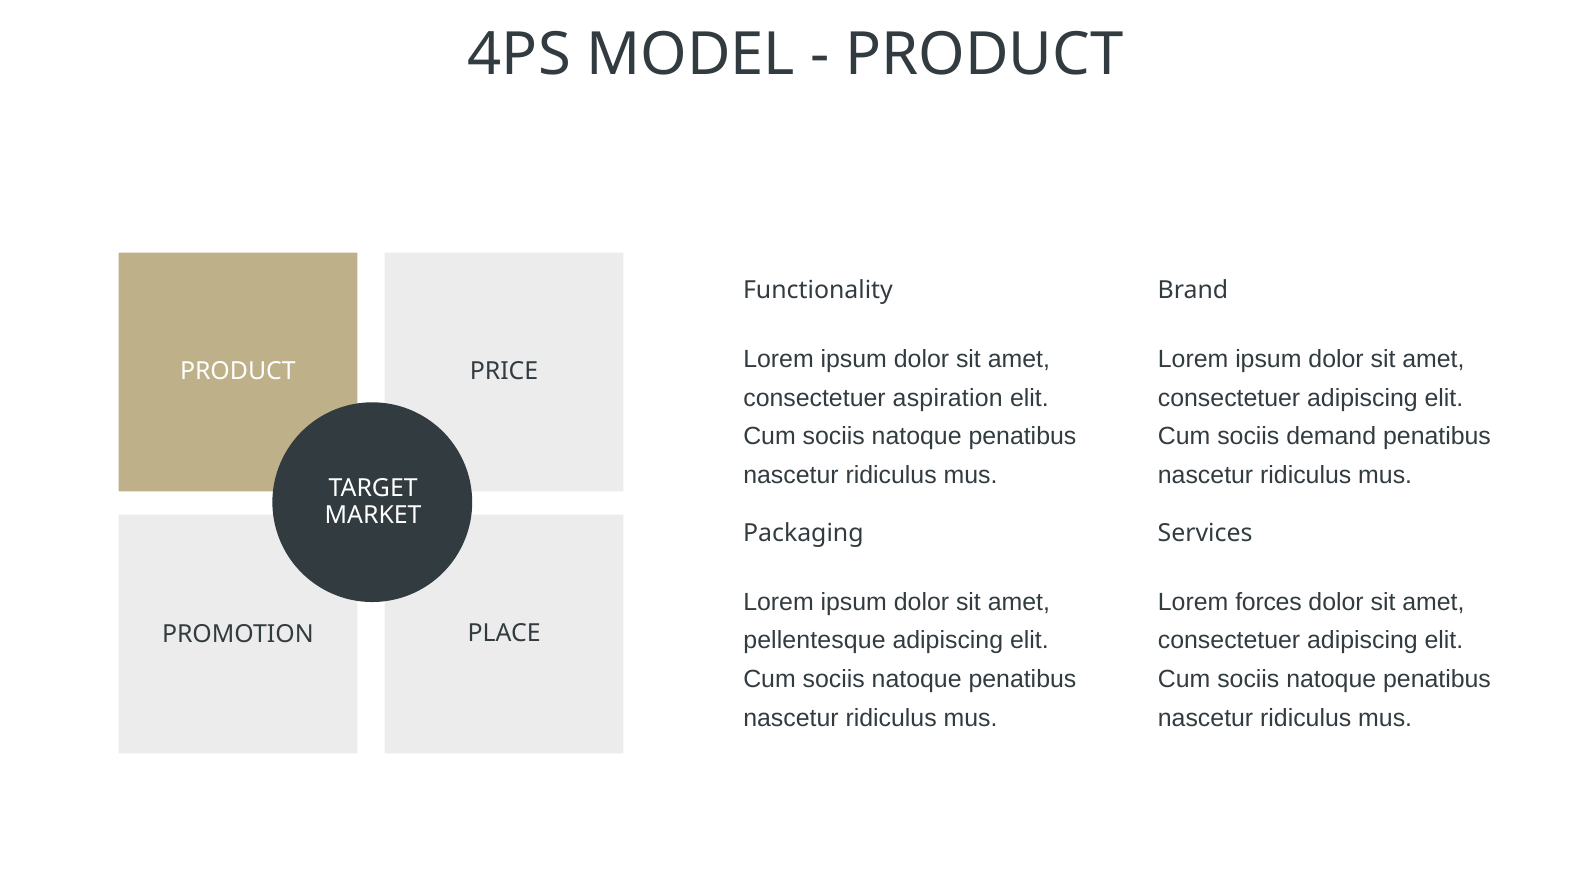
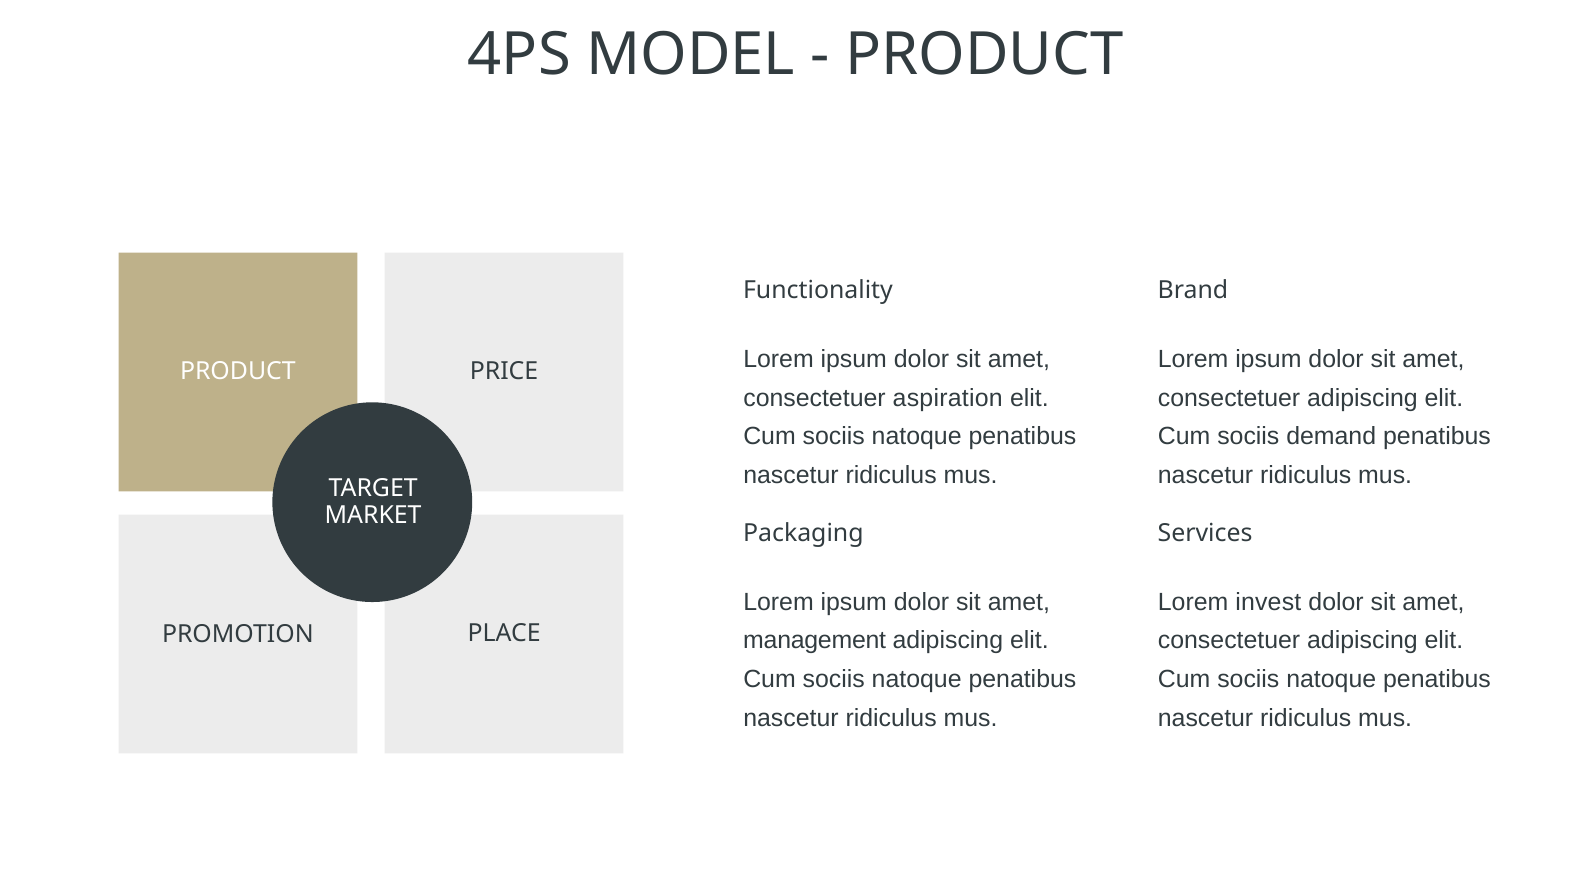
forces: forces -> invest
pellentesque: pellentesque -> management
